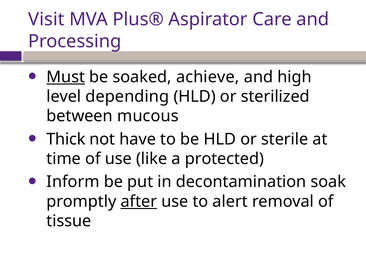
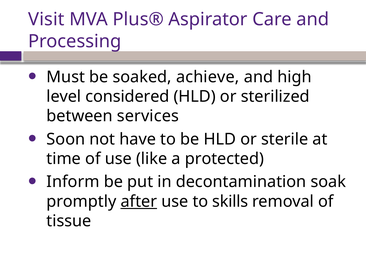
Must underline: present -> none
depending: depending -> considered
mucous: mucous -> services
Thick: Thick -> Soon
alert: alert -> skills
